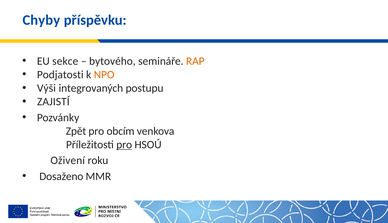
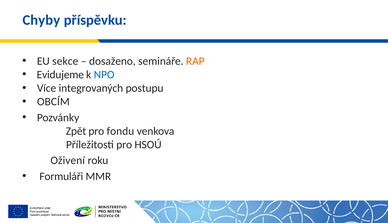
bytového: bytového -> dosaženo
Podjatosti: Podjatosti -> Evidujeme
NPO colour: orange -> blue
Výši: Výši -> Více
ZAJISTÍ: ZAJISTÍ -> OBCÍM
obcím: obcím -> fondu
pro at (124, 145) underline: present -> none
Dosaženo: Dosaženo -> Formuláři
